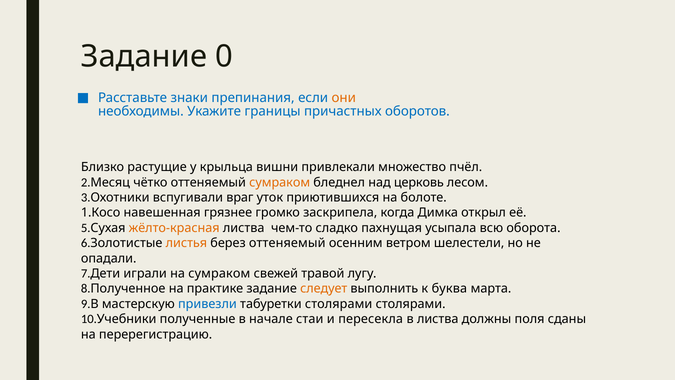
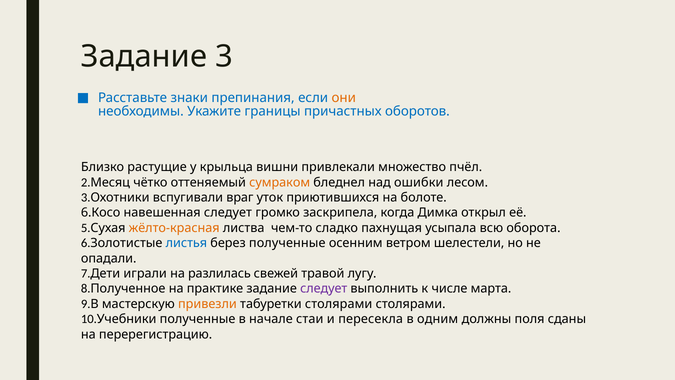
Задание 0: 0 -> 3
церковь: церковь -> ошибки
1.Косо: 1.Косо -> 6.Косо
навешенная грязнее: грязнее -> следует
листья colour: orange -> blue
берез оттеняемый: оттеняемый -> полученные
на сумраком: сумраком -> разлилась
следует at (324, 289) colour: orange -> purple
буква: буква -> числе
привезли colour: blue -> orange
в листва: листва -> одним
